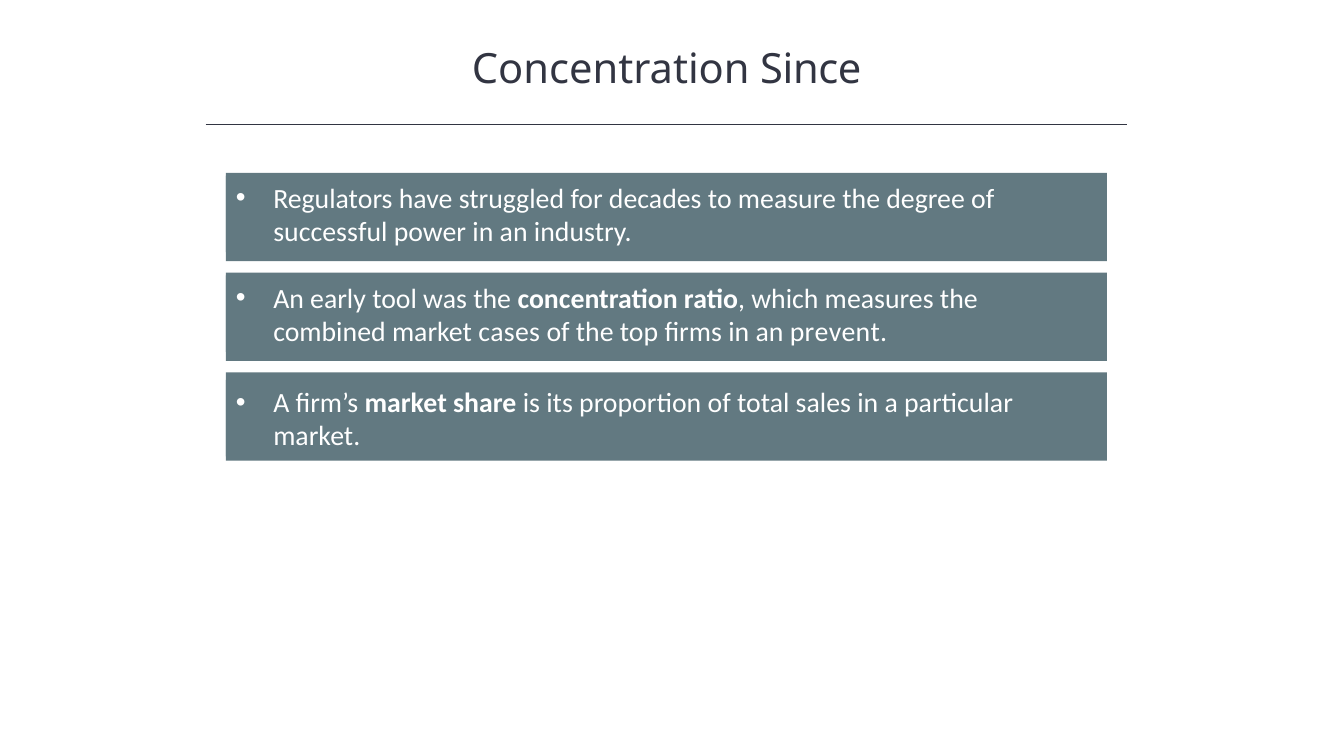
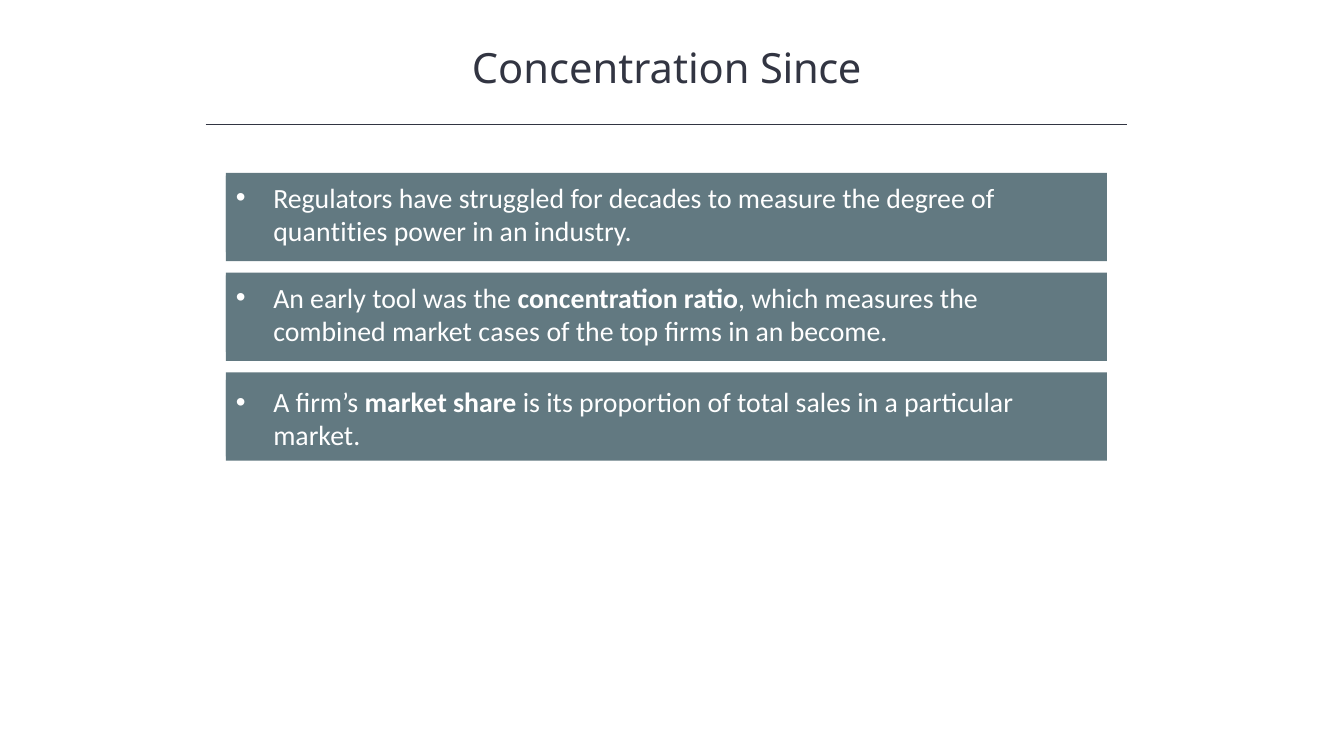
successful: successful -> quantities
prevent: prevent -> become
